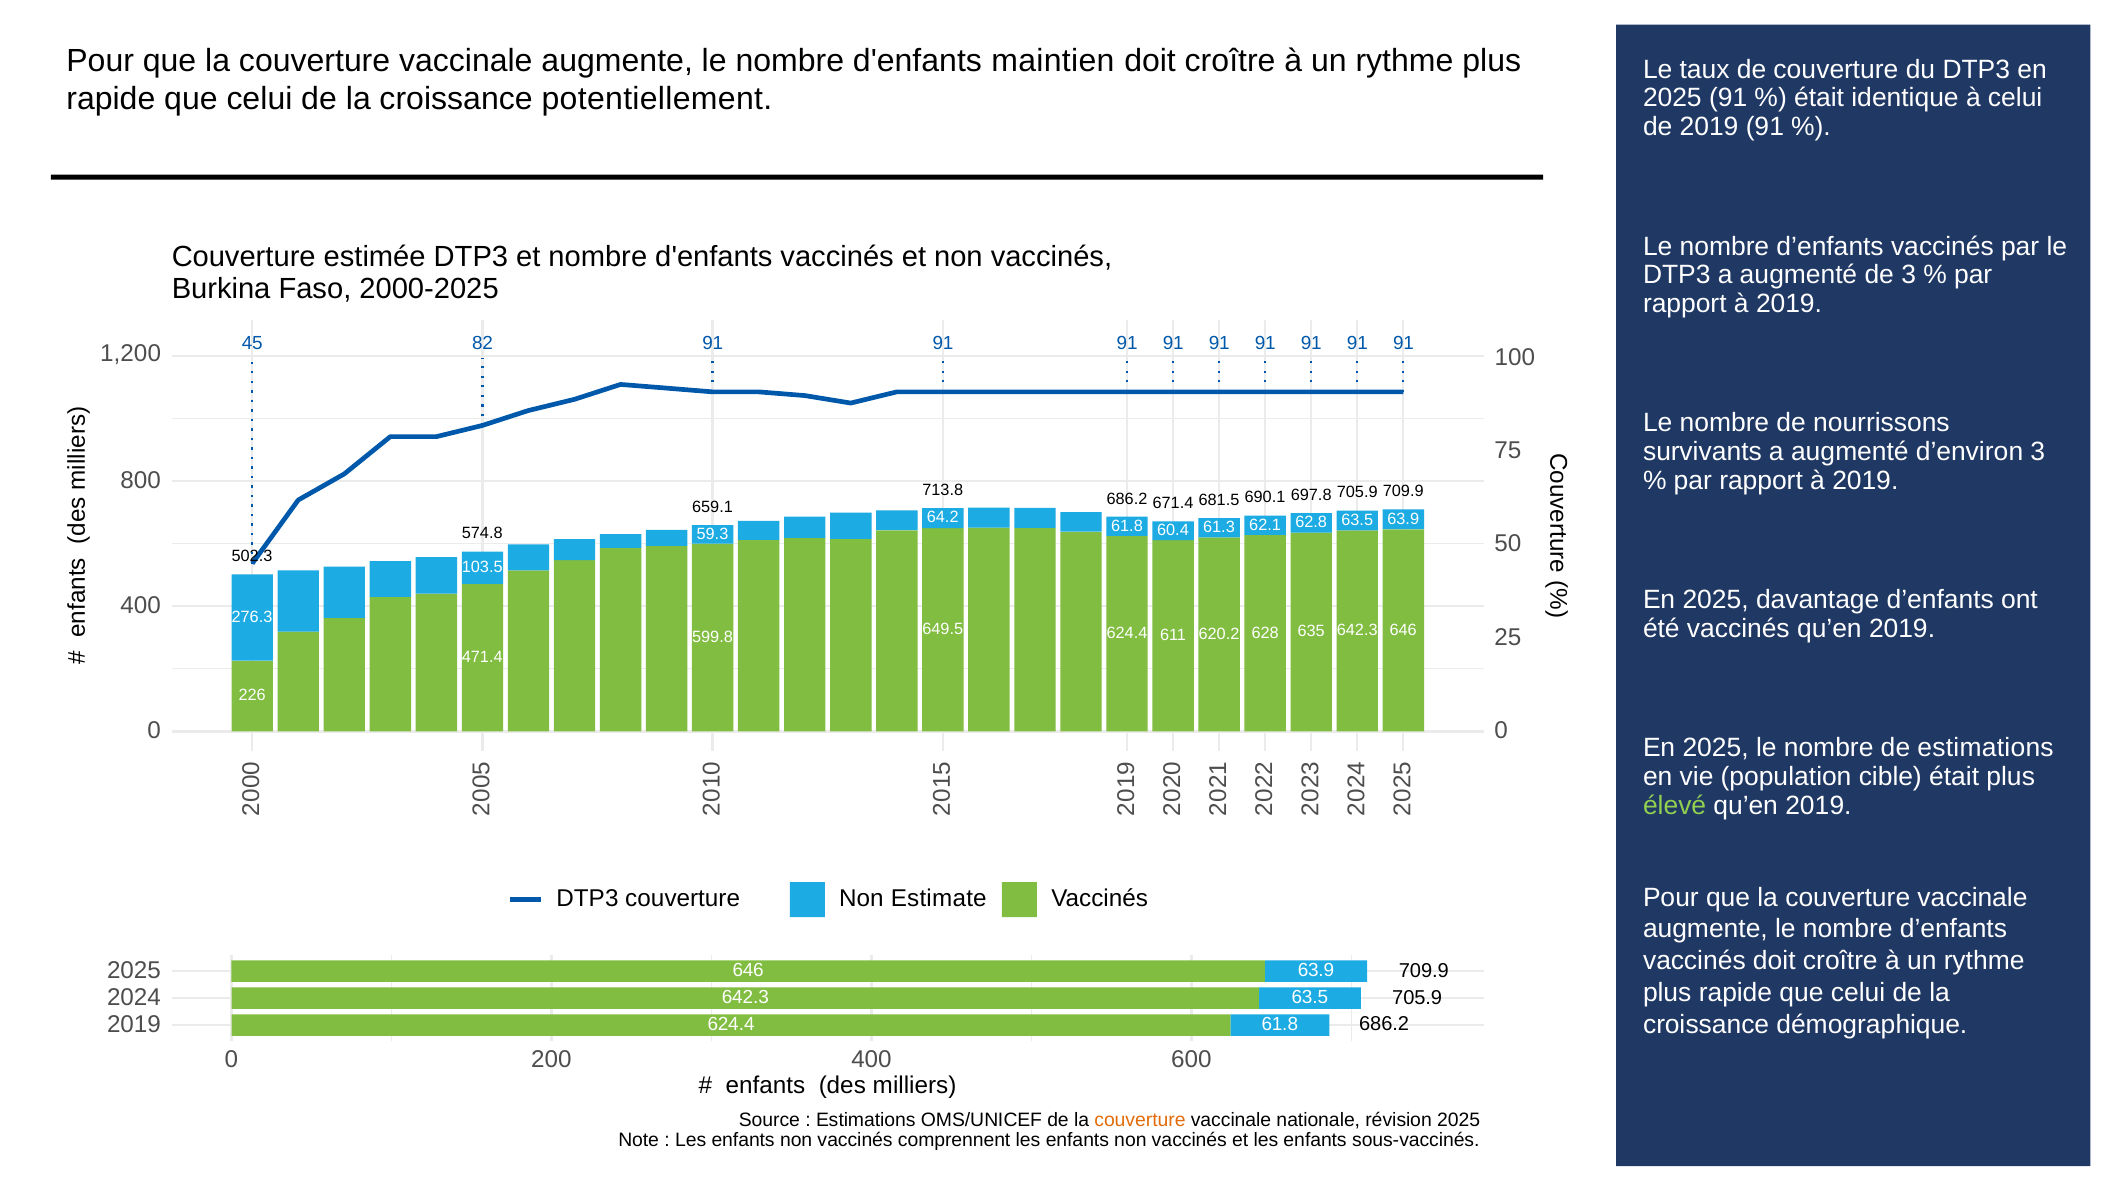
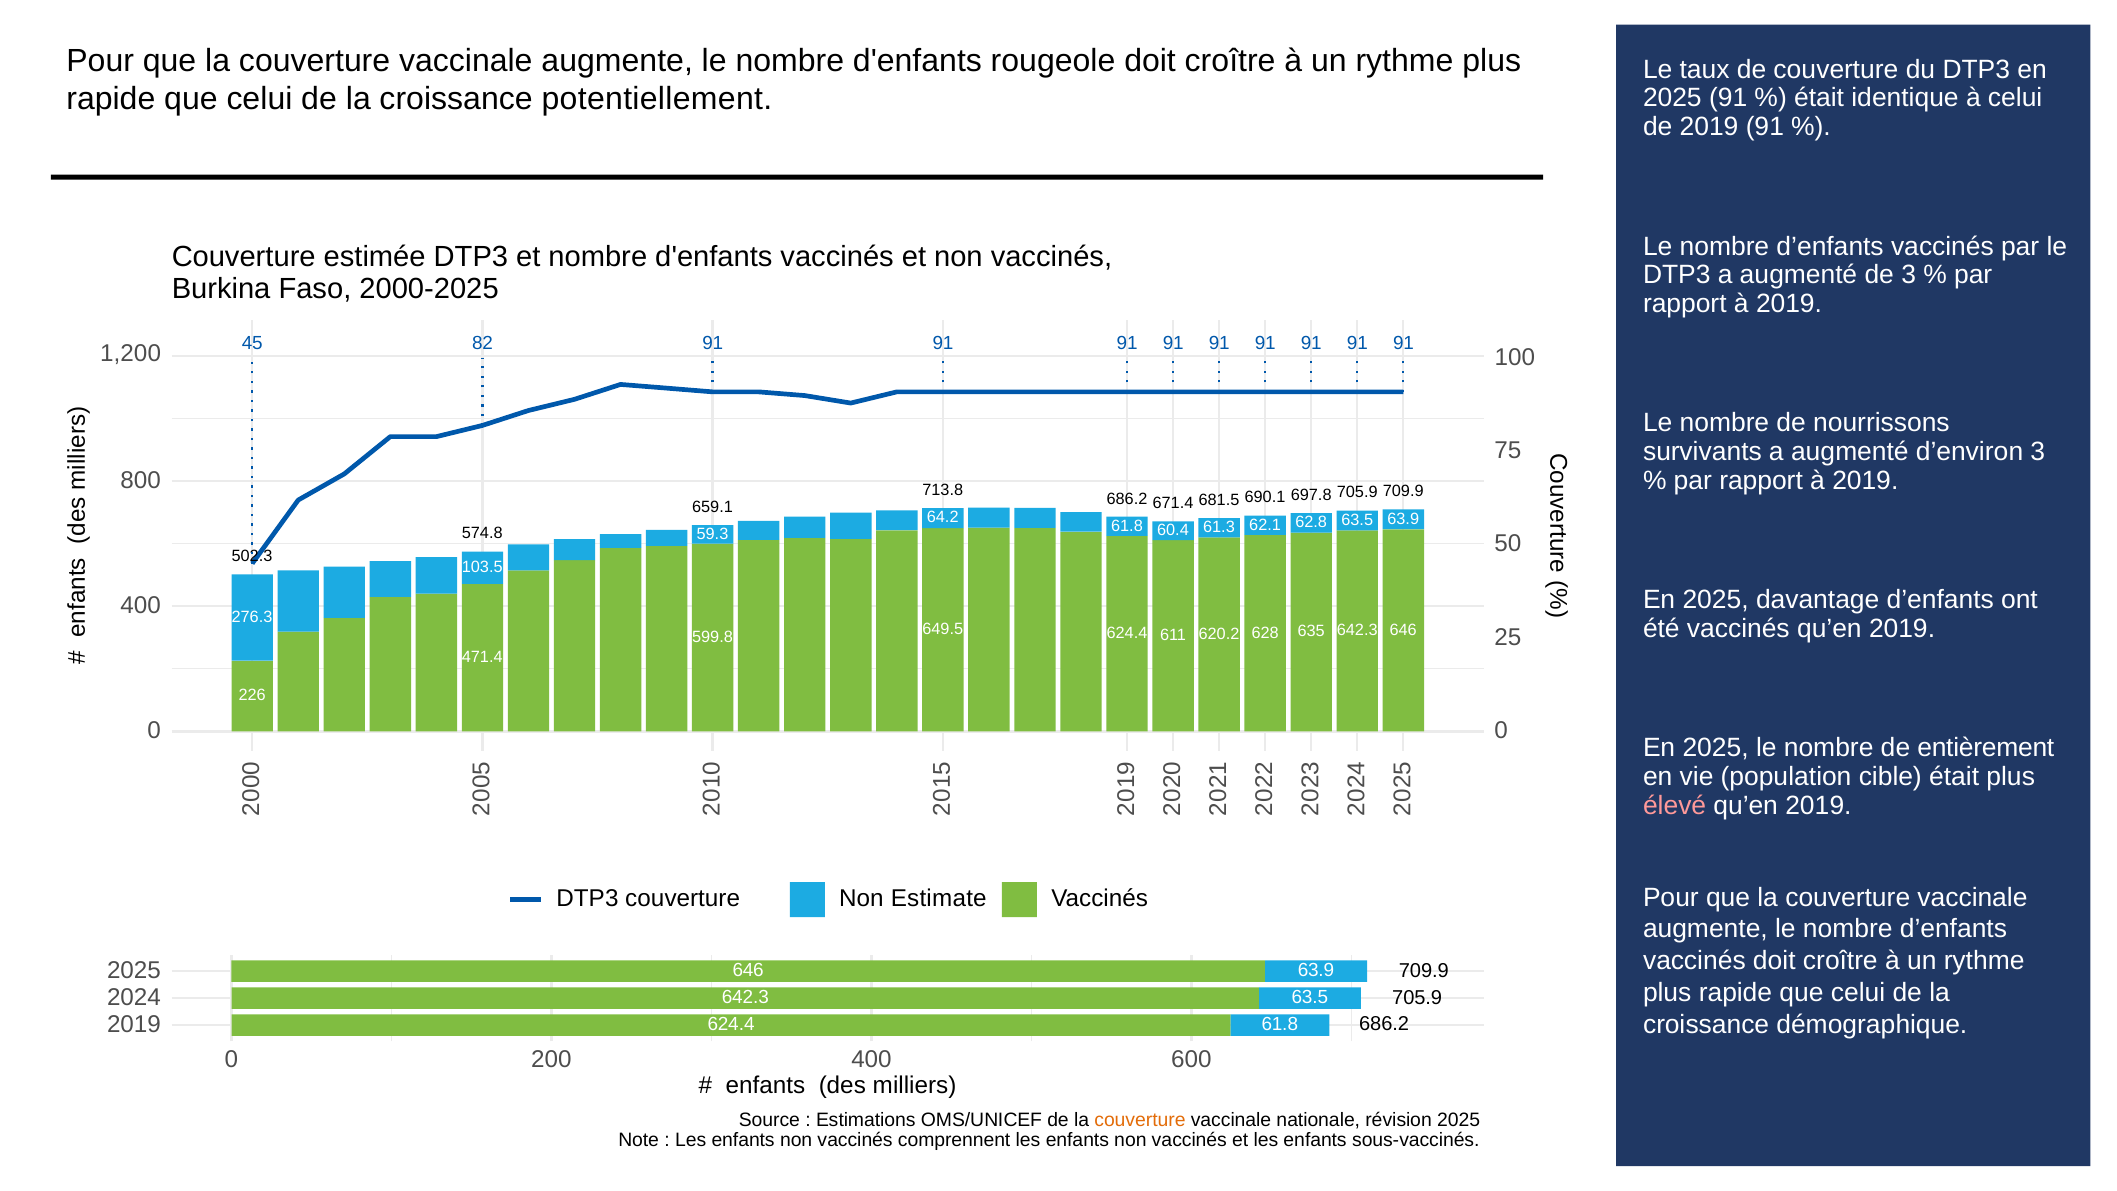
maintien: maintien -> rougeole
de estimations: estimations -> entièrement
élevé colour: light green -> pink
